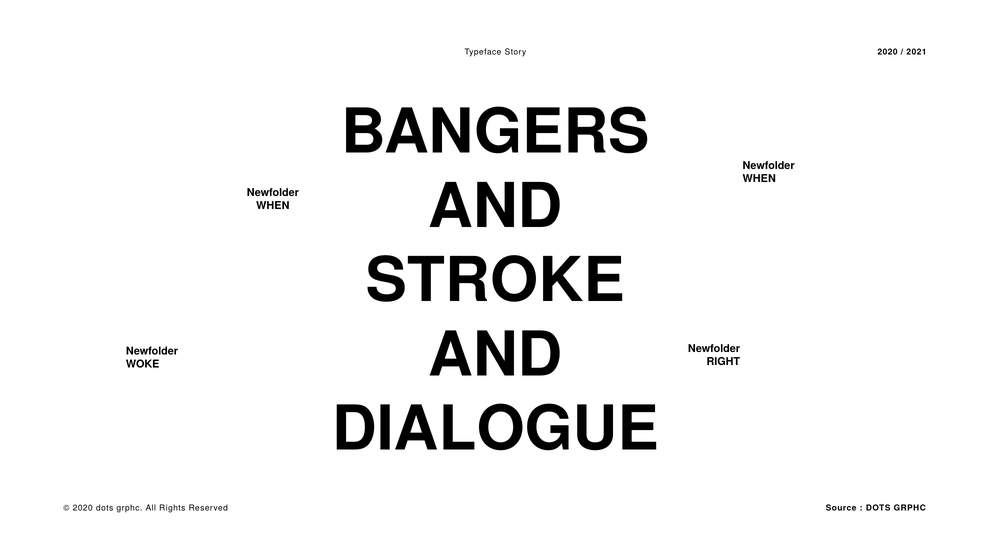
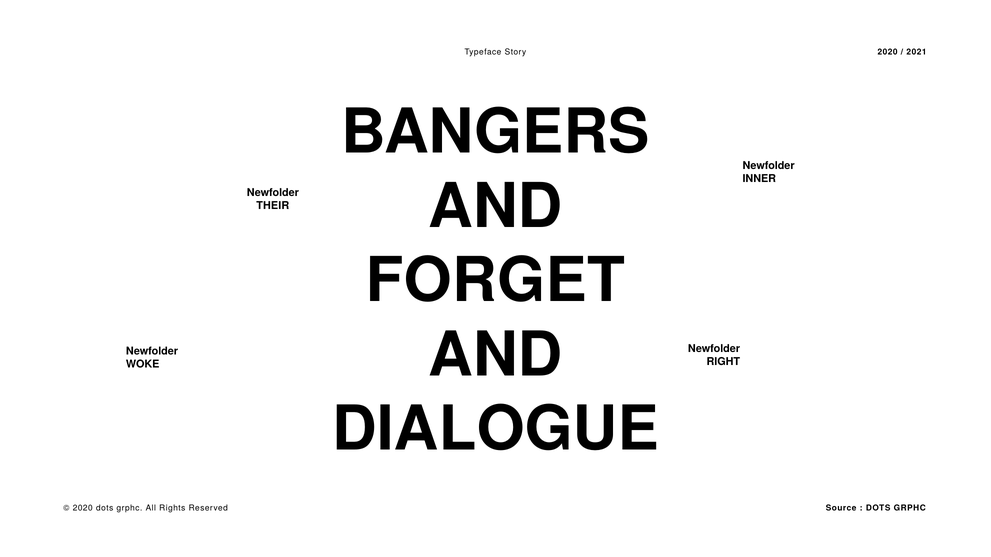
WHEN at (759, 179): WHEN -> INNER
WHEN at (273, 206): WHEN -> THEIR
STROKE: STROKE -> FORGET
